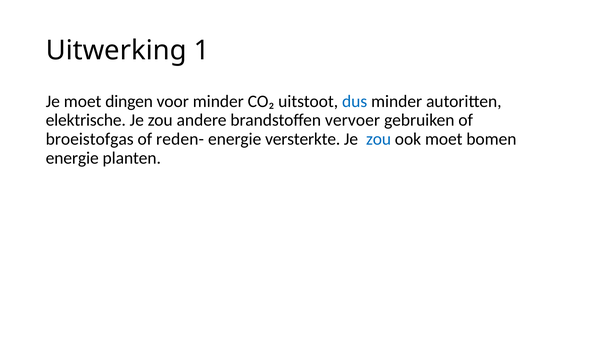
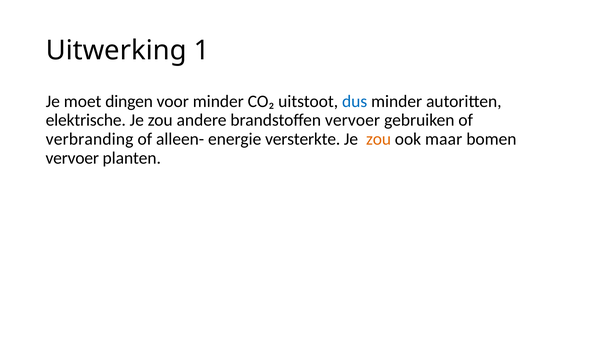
broeistofgas: broeistofgas -> verbranding
reden-: reden- -> alleen-
zou at (379, 139) colour: blue -> orange
ook moet: moet -> maar
energie at (72, 158): energie -> vervoer
